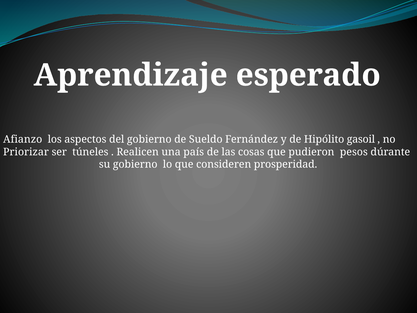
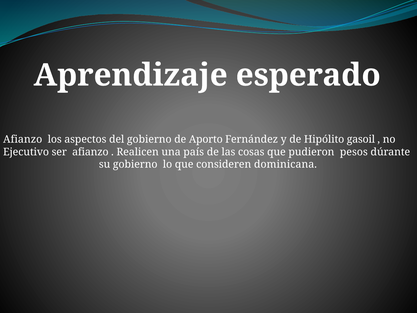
Sueldo: Sueldo -> Aporto
Priorizar: Priorizar -> Ejecutivo
ser túneles: túneles -> afianzo
prosperidad: prosperidad -> dominicana
